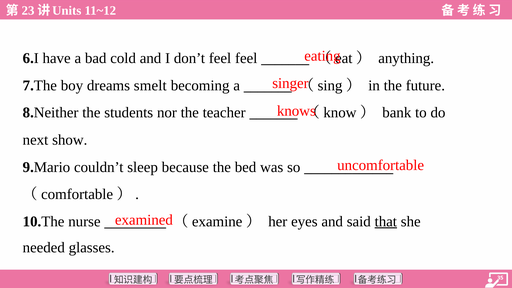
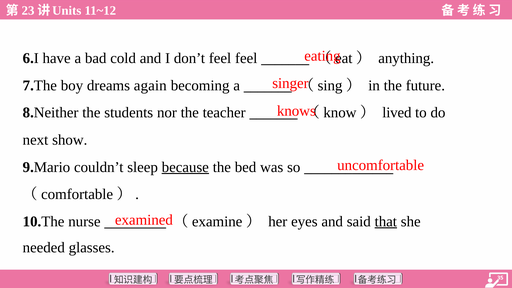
smelt: smelt -> again
bank: bank -> lived
because underline: none -> present
